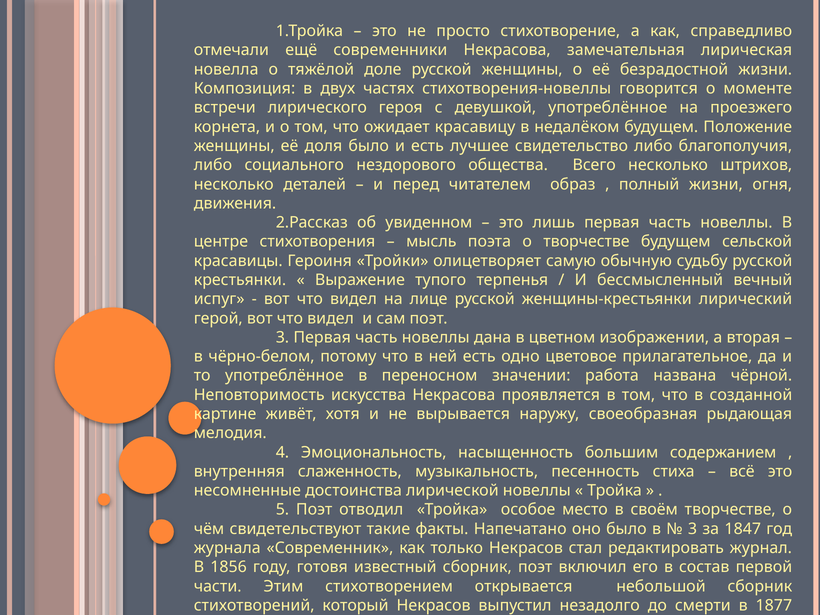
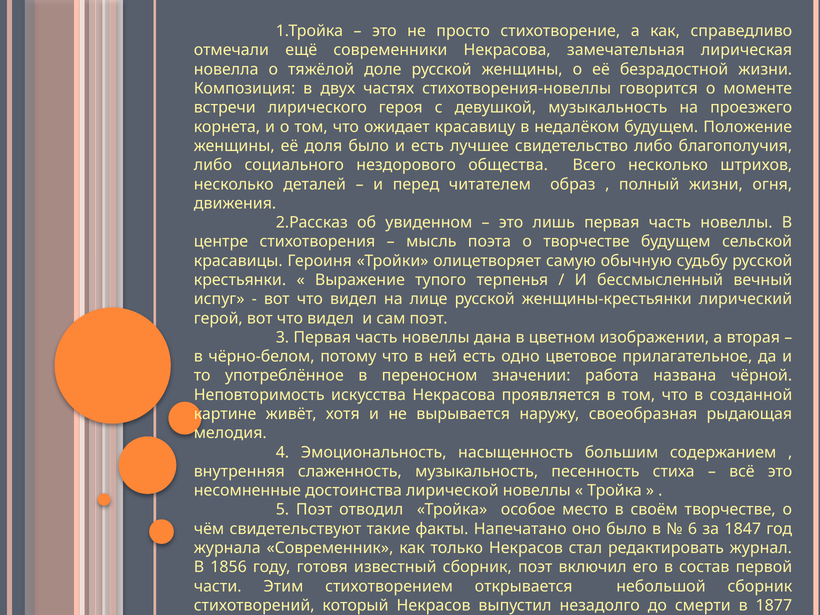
девушкой употреблённое: употреблённое -> музыкальность
3 at (693, 529): 3 -> 6
